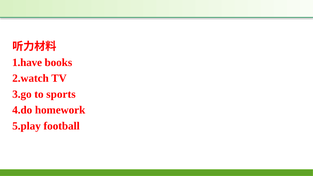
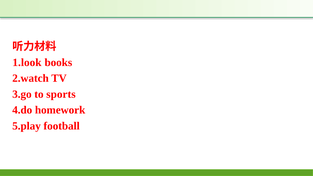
1.have: 1.have -> 1.look
